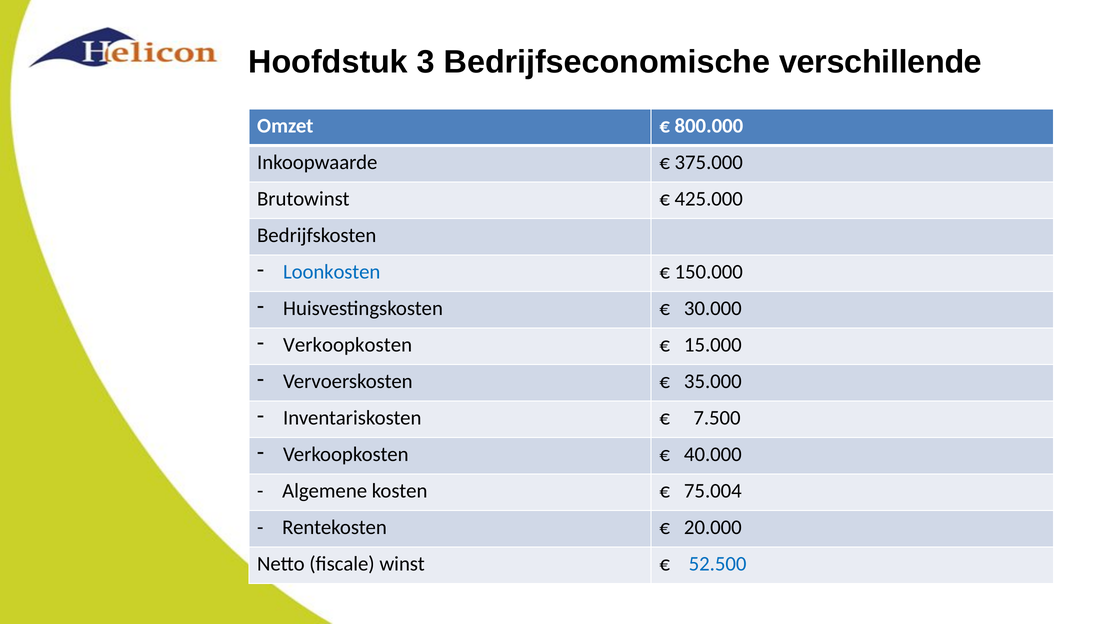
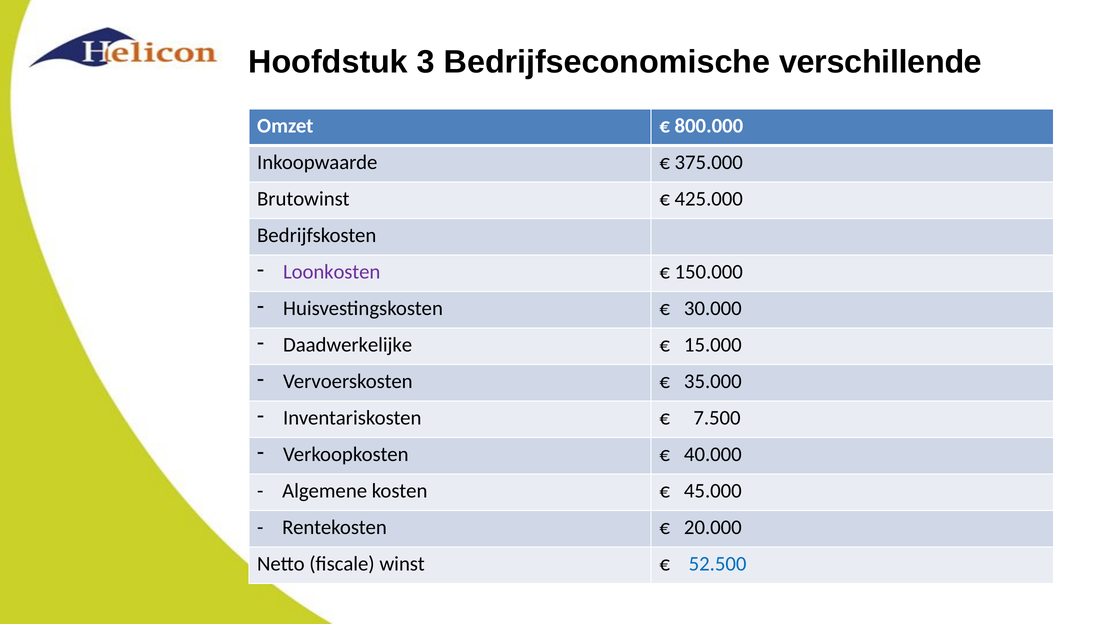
Loonkosten colour: blue -> purple
Verkoopkosten at (348, 345): Verkoopkosten -> Daadwerkelijke
75.004: 75.004 -> 45.000
